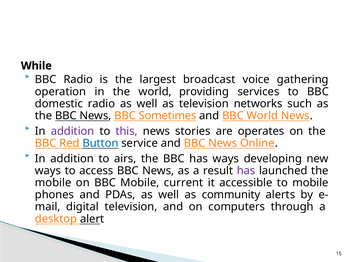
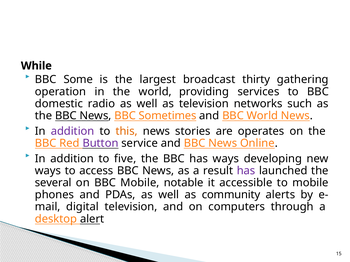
BBC Radio: Radio -> Some
voice: voice -> thirty
this colour: purple -> orange
Button colour: blue -> purple
airs: airs -> five
mobile at (53, 183): mobile -> several
current: current -> notable
